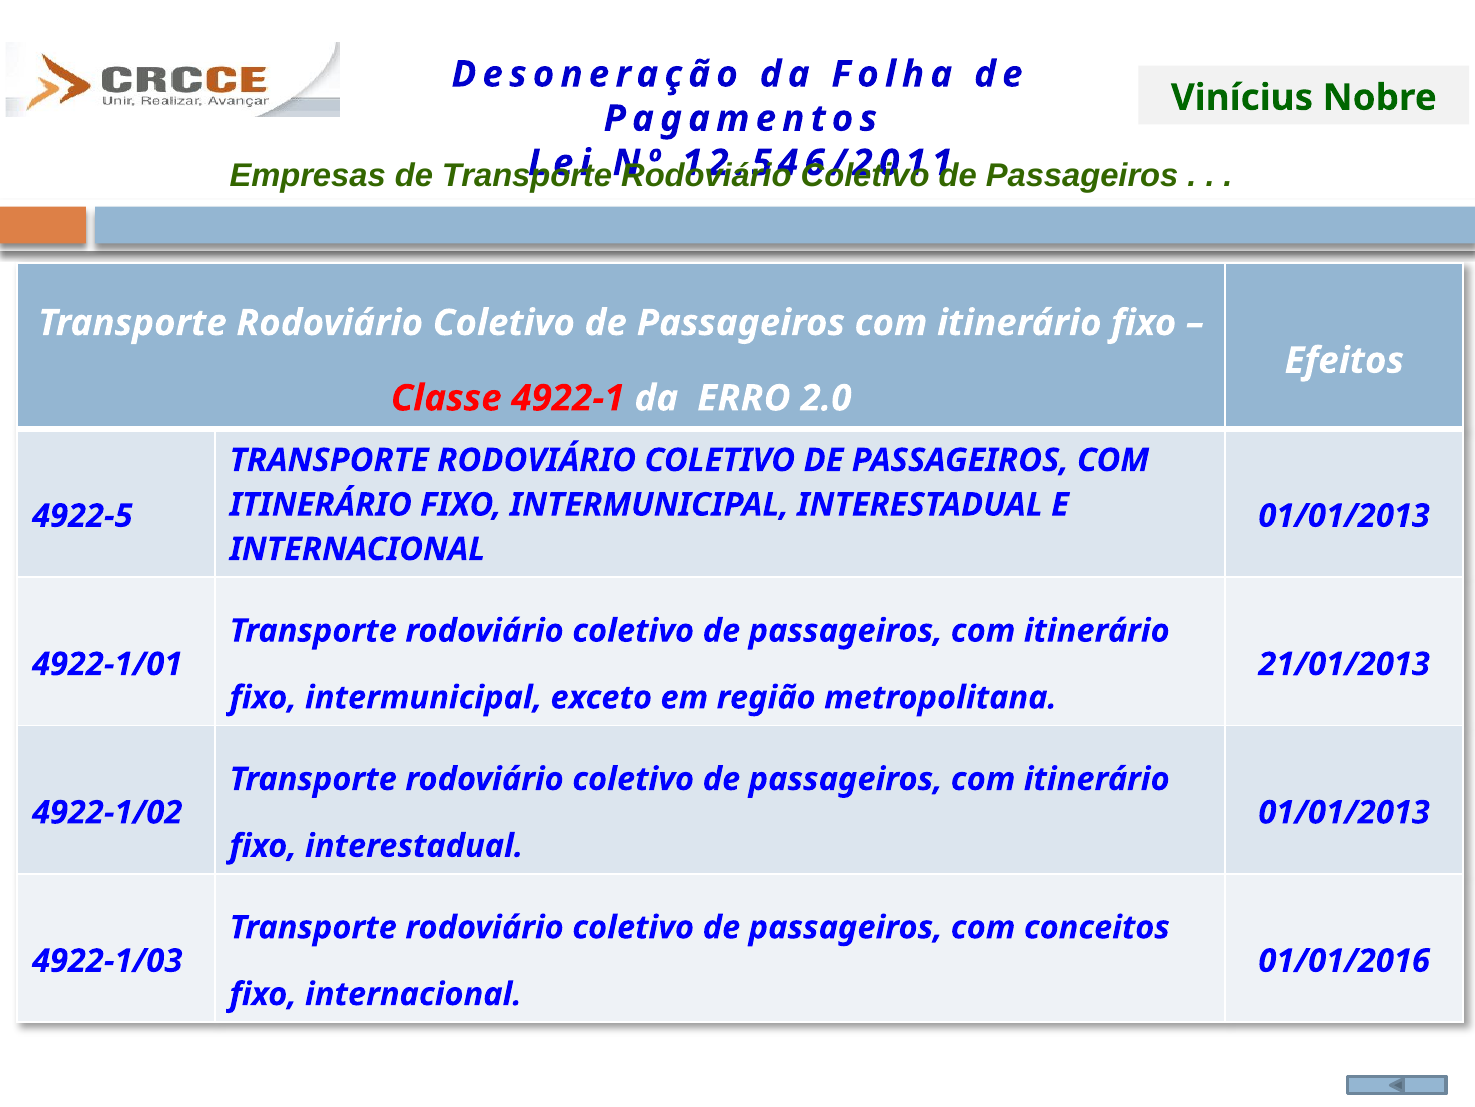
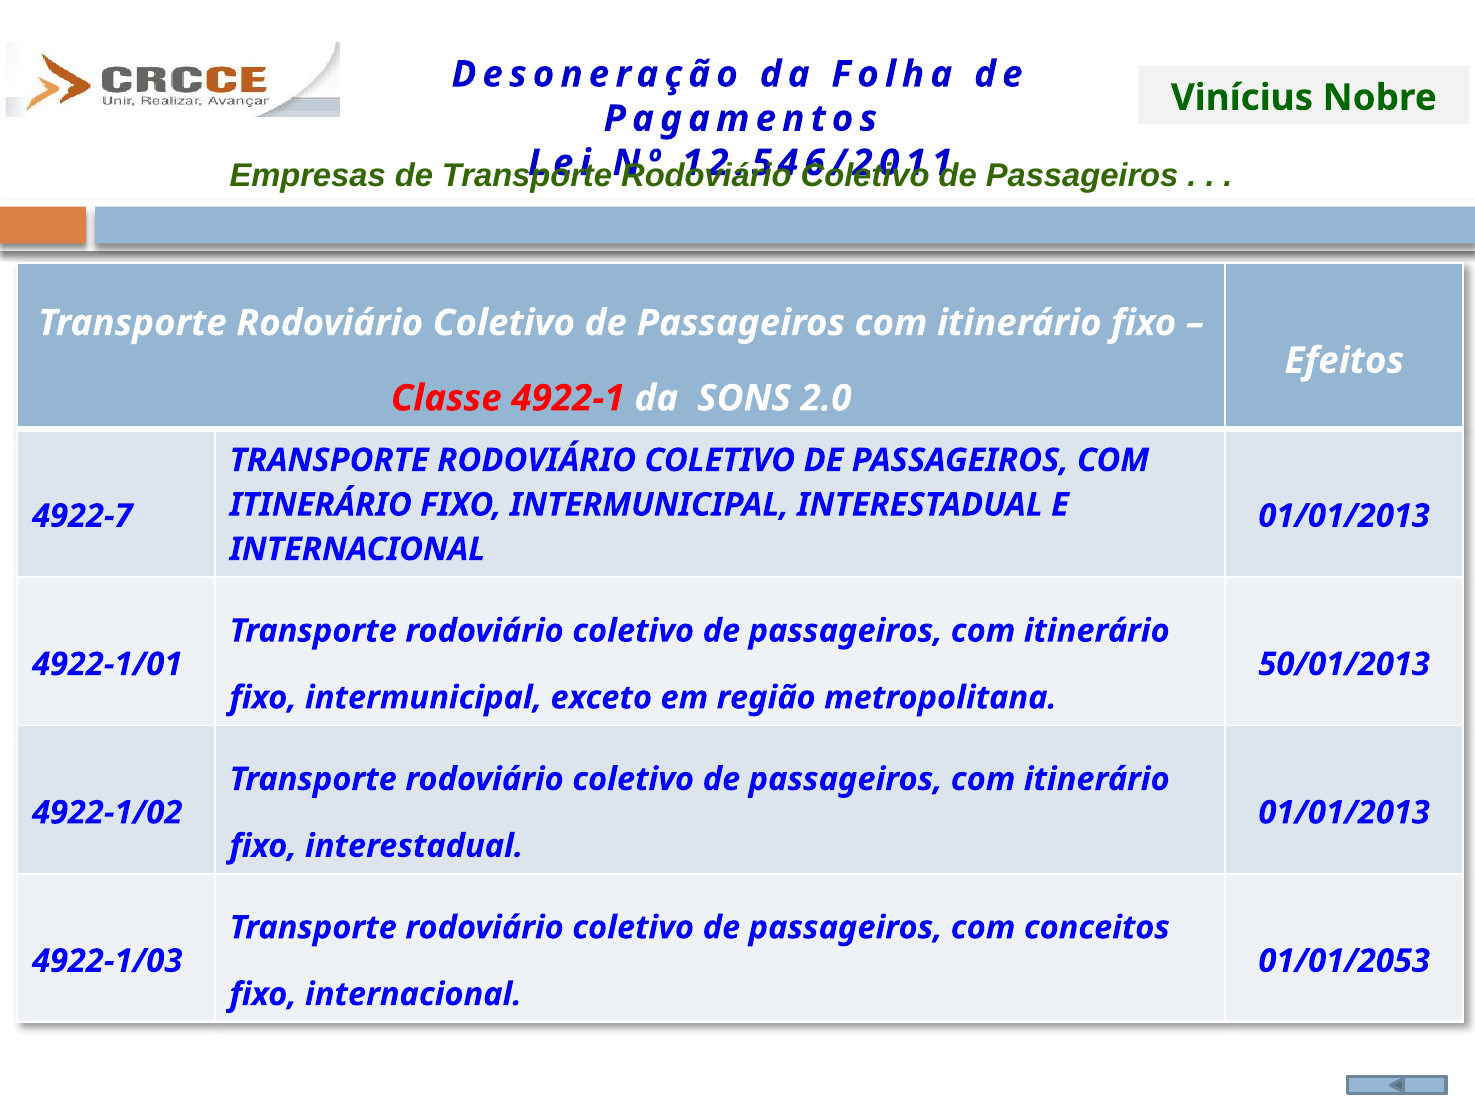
ERRO: ERRO -> SONS
4922-5: 4922-5 -> 4922-7
21/01/2013: 21/01/2013 -> 50/01/2013
01/01/2016: 01/01/2016 -> 01/01/2053
